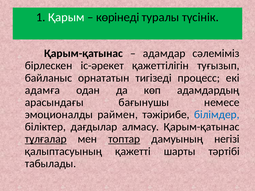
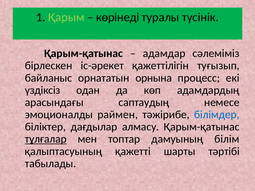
Қарым colour: white -> light green
тигізеді: тигізеді -> орнына
адамға: адамға -> үздiксiз
бағынушы: бағынушы -> саптаудың
топтар underline: present -> none
негізі: негізі -> білім
